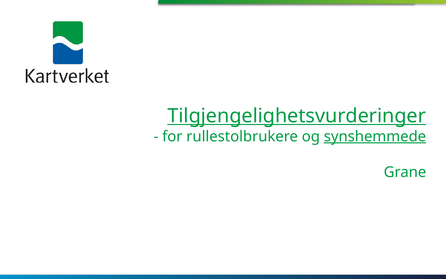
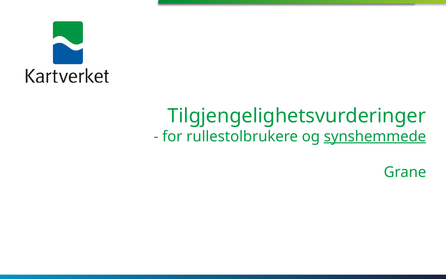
Tilgjengelighetsvurderinger underline: present -> none
